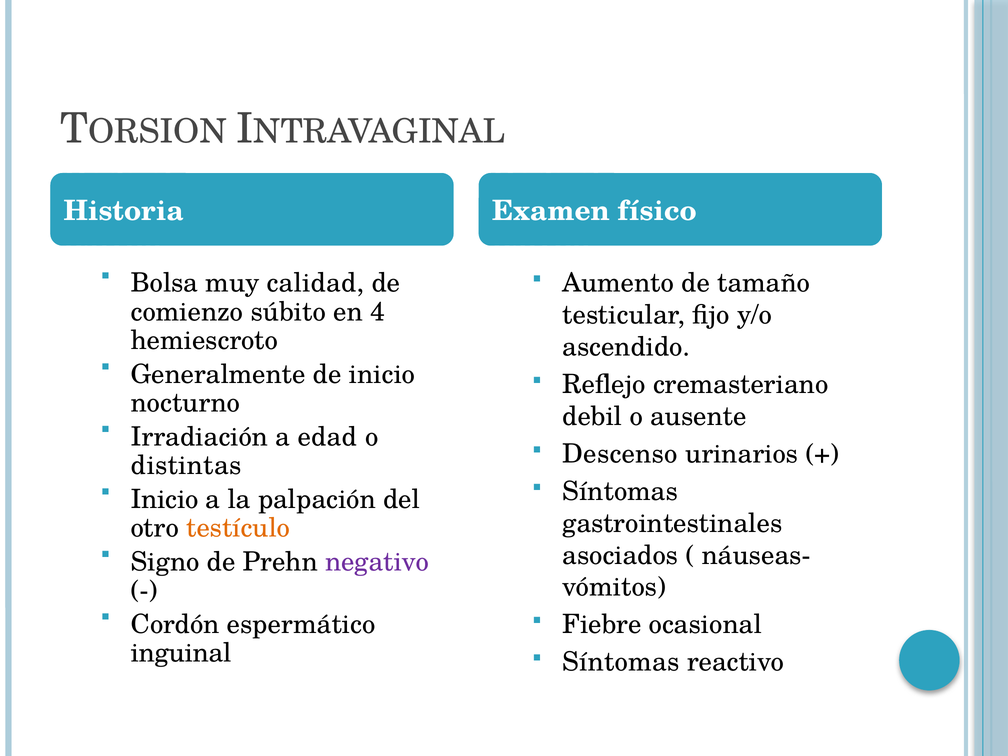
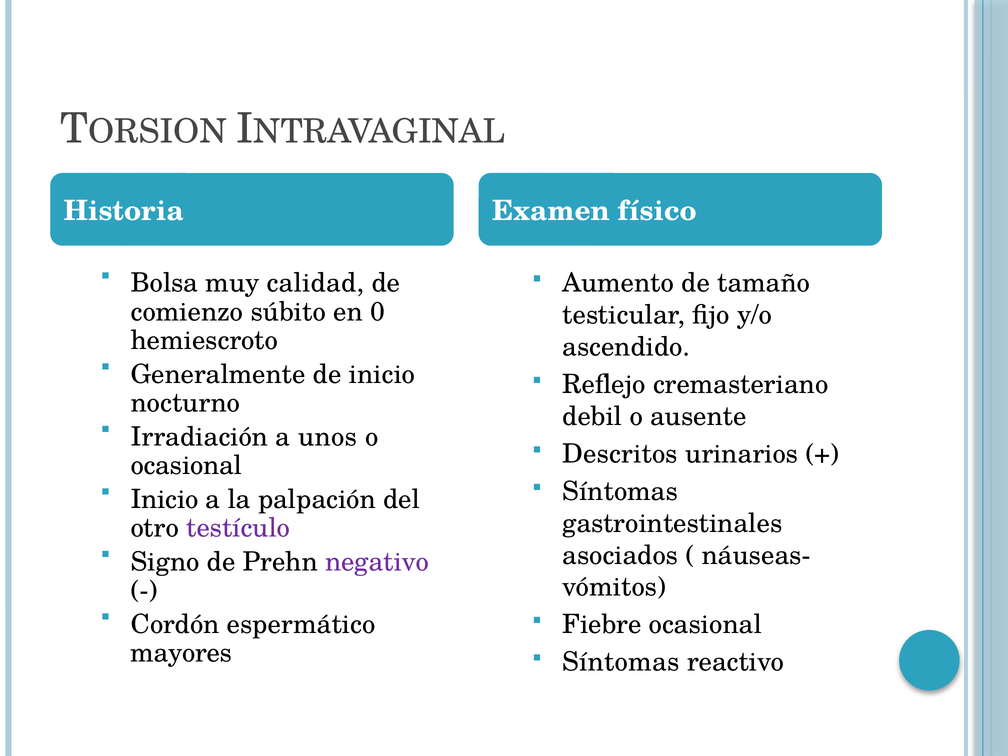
4: 4 -> 0
edad: edad -> unos
Descenso: Descenso -> Descritos
distintas at (186, 466): distintas -> ocasional
testículo colour: orange -> purple
inguinal: inguinal -> mayores
